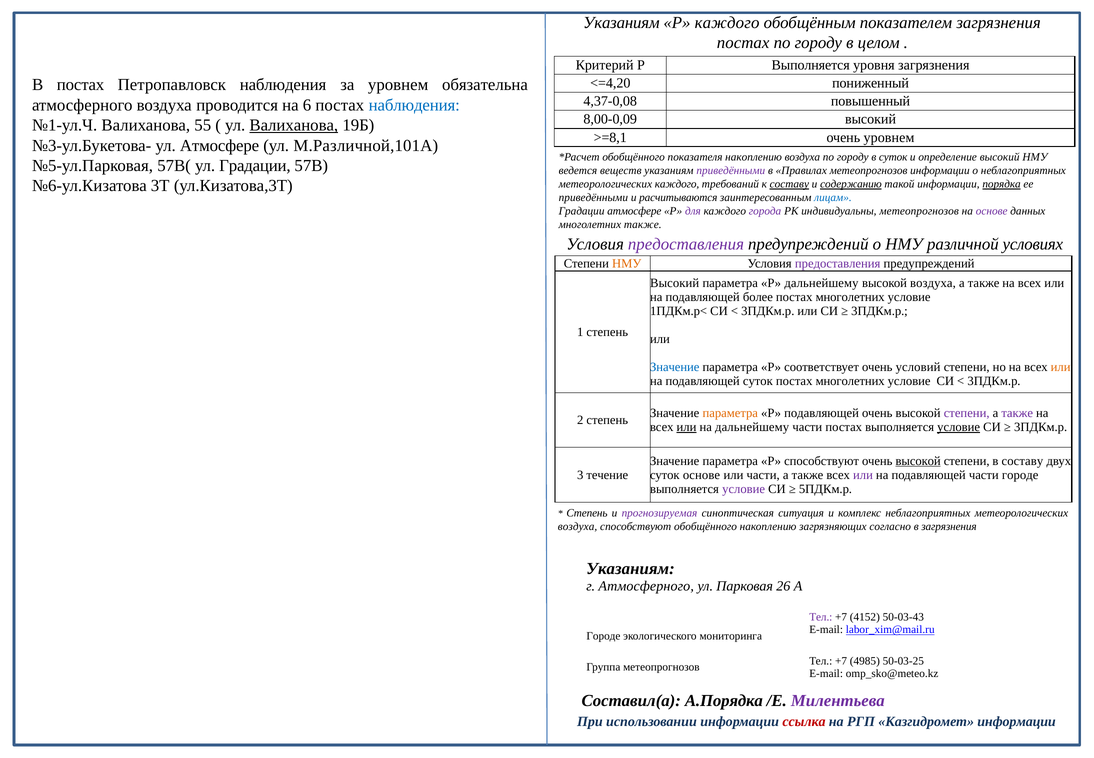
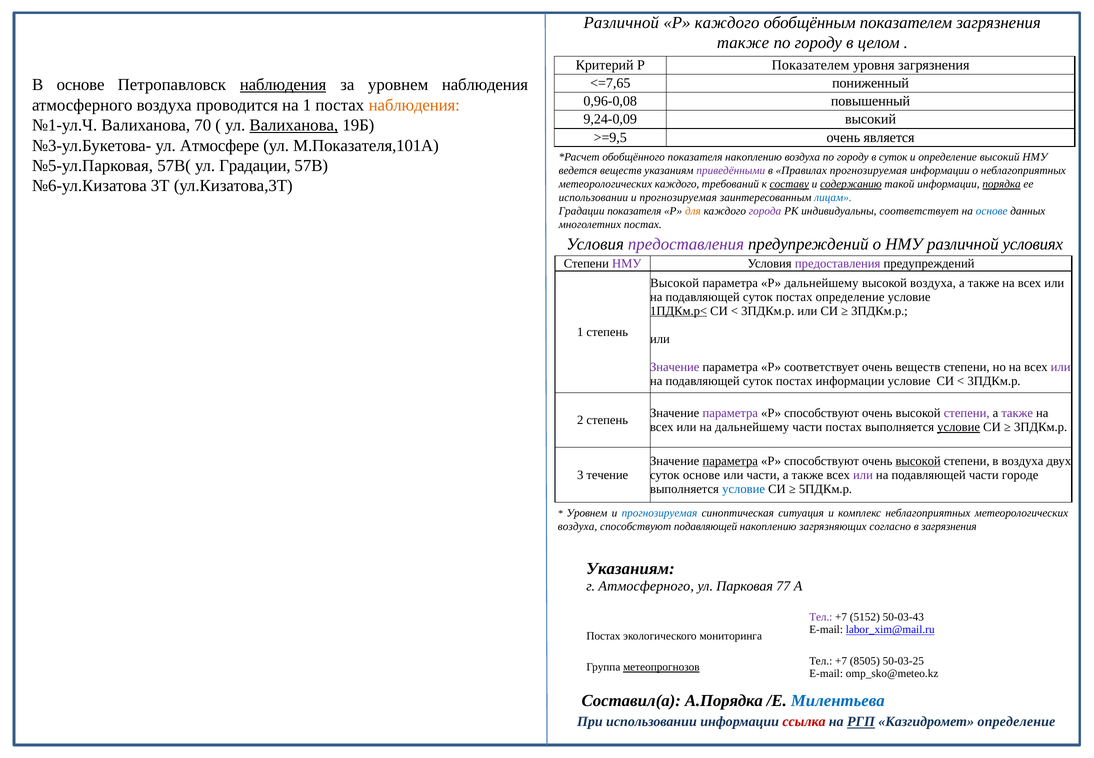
Указаниям at (621, 22): Указаниям -> Различной
постах at (743, 43): постах -> также
Р Выполняется: Выполняется -> Показателем
<=4,20: <=4,20 -> <=7,65
В постах: постах -> основе
наблюдения at (283, 85) underline: none -> present
уровнем обязательна: обязательна -> наблюдения
4,37-0,08: 4,37-0,08 -> 0,96-0,08
на 6: 6 -> 1
наблюдения at (414, 105) colour: blue -> orange
8,00-0,09: 8,00-0,09 -> 9,24-0,09
55: 55 -> 70
>=8,1: >=8,1 -> >=9,5
очень уровнем: уровнем -> является
М.Различной,101А: М.Различной,101А -> М.Показателя,101А
Правилах метеопрогнозов: метеопрогнозов -> прогнозируемая
приведёнными at (593, 197): приведёнными -> использовании
расчитываются at (678, 197): расчитываются -> прогнозируемая
Градации атмосфере: атмосфере -> показателя
для colour: purple -> orange
индивидуальны метеопрогнозов: метеопрогнозов -> соответствует
основе at (992, 211) colour: purple -> blue
многолетних также: также -> постах
НМУ at (627, 263) colour: orange -> purple
Высокий at (675, 283): Высокий -> Высокой
более at (758, 297): более -> суток
многолетних at (850, 297): многолетних -> определение
1ПДКм.р< underline: none -> present
Значение at (675, 367) colour: blue -> purple
очень условий: условий -> веществ
или at (1061, 367) colour: orange -> purple
многолетних at (850, 381): многолетних -> информации
параметра at (730, 413) colour: orange -> purple
подавляющей at (822, 413): подавляющей -> способствуют
или at (686, 427) underline: present -> none
параметра at (730, 460) underline: none -> present
в составу: составу -> воздуха
условие at (744, 488) colour: purple -> blue
Степень at (587, 513): Степень -> Уровнем
прогнозируемая at (659, 513) colour: purple -> blue
способствуют обобщённого: обобщённого -> подавляющей
26: 26 -> 77
4152: 4152 -> 5152
Городе at (603, 635): Городе -> Постах
4985: 4985 -> 8505
метеопрогнозов at (661, 667) underline: none -> present
Милентьева colour: purple -> blue
РГП underline: none -> present
Казгидромет информации: информации -> определение
